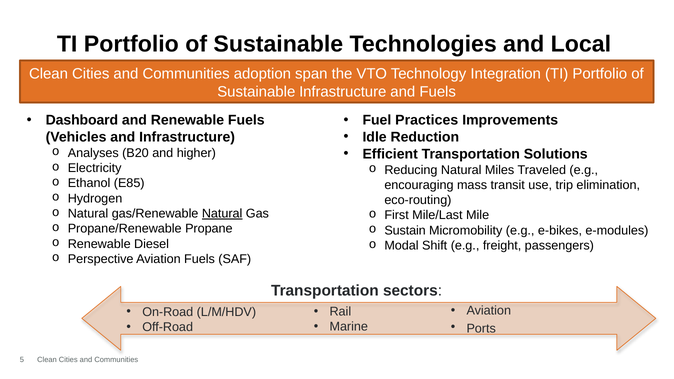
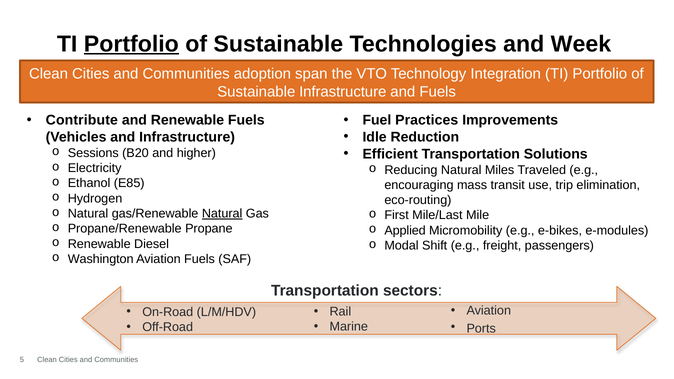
Portfolio at (131, 44) underline: none -> present
Local: Local -> Week
Dashboard: Dashboard -> Contribute
Analyses: Analyses -> Sessions
Sustain: Sustain -> Applied
Perspective: Perspective -> Washington
